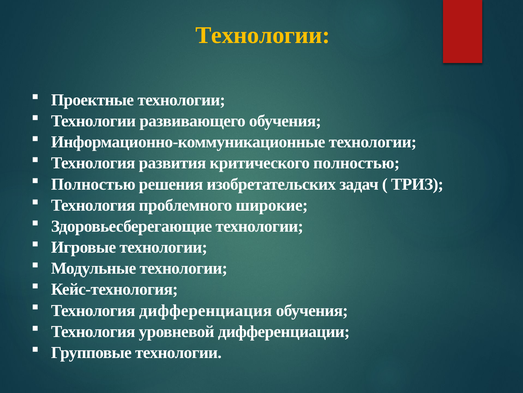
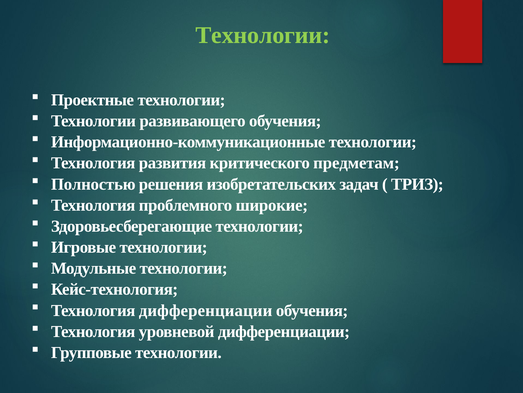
Технологии at (263, 35) colour: yellow -> light green
критического полностью: полностью -> предметам
Технология дифференциация: дифференциация -> дифференциации
